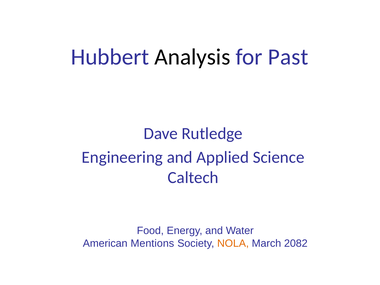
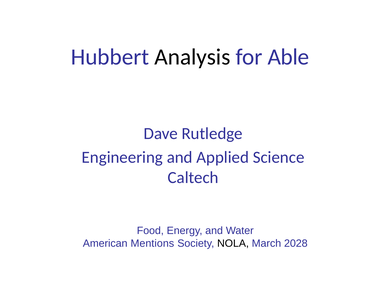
Past: Past -> Able
NOLA colour: orange -> black
2082: 2082 -> 2028
